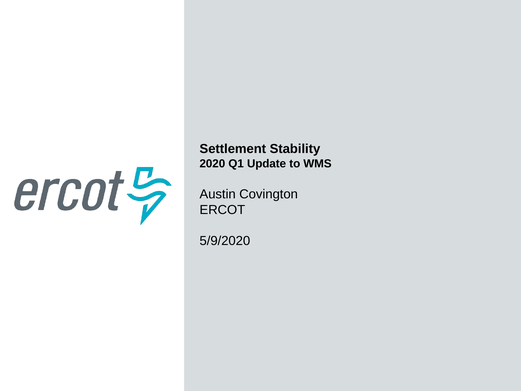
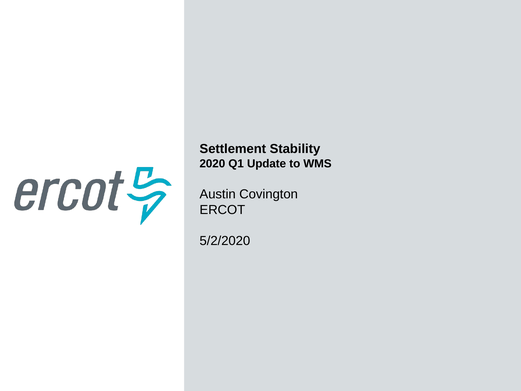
5/9/2020: 5/9/2020 -> 5/2/2020
